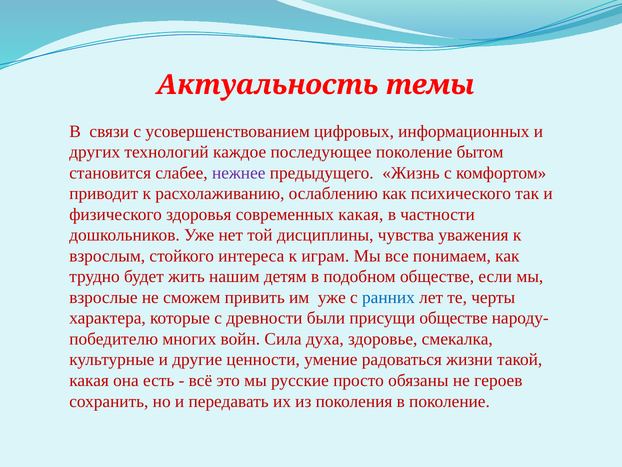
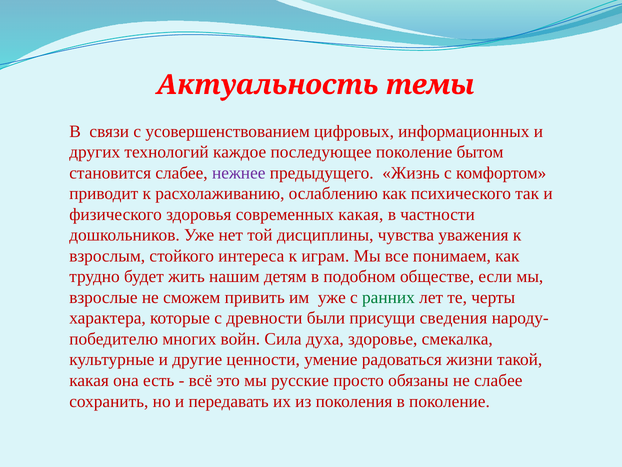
ранних colour: blue -> green
присущи обществе: обществе -> сведения
не героев: героев -> слабее
